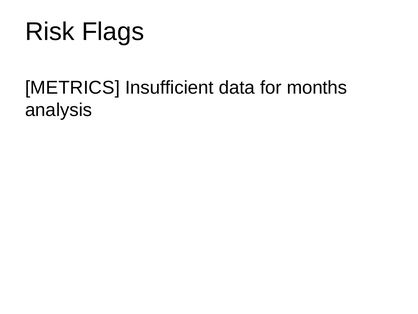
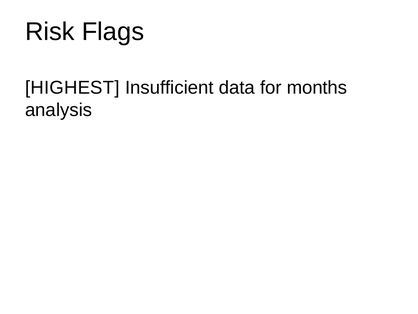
METRICS: METRICS -> HIGHEST
